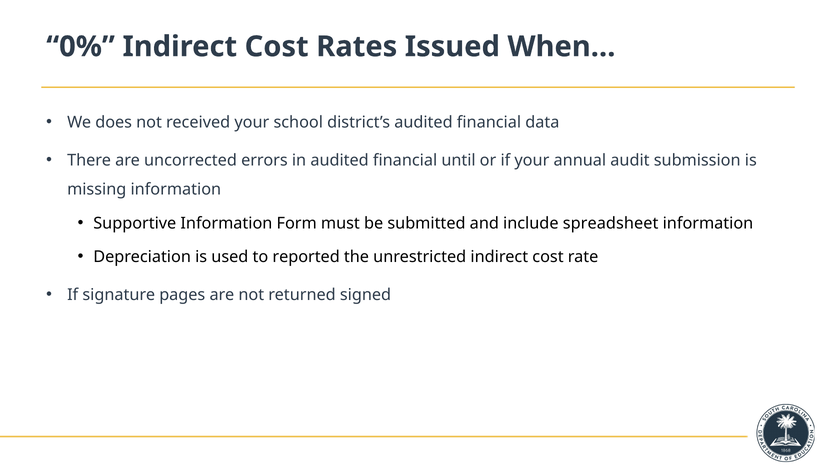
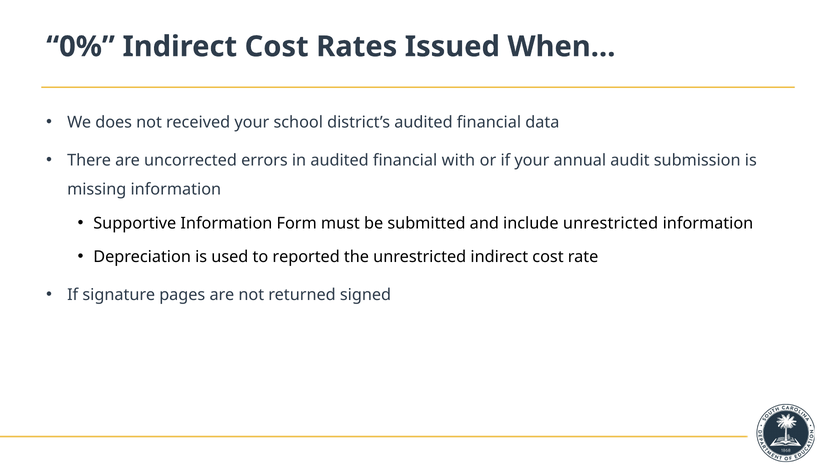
until: until -> with
include spreadsheet: spreadsheet -> unrestricted
